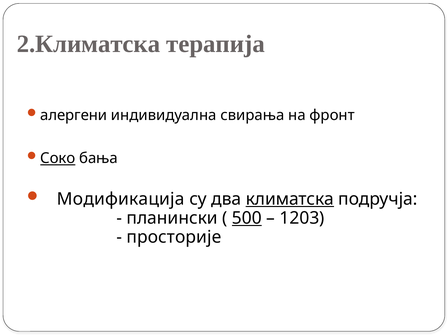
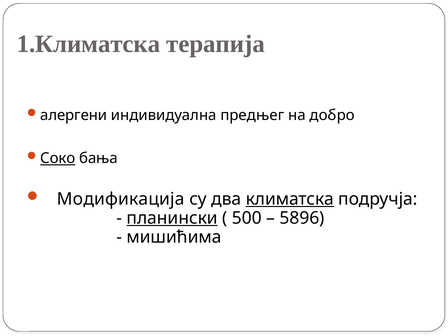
2.Климатска: 2.Климатска -> 1.Климатска
свирања: свирања -> предњег
фронт: фронт -> добро
планински underline: none -> present
500 underline: present -> none
1203: 1203 -> 5896
просторије: просторије -> мишићима
